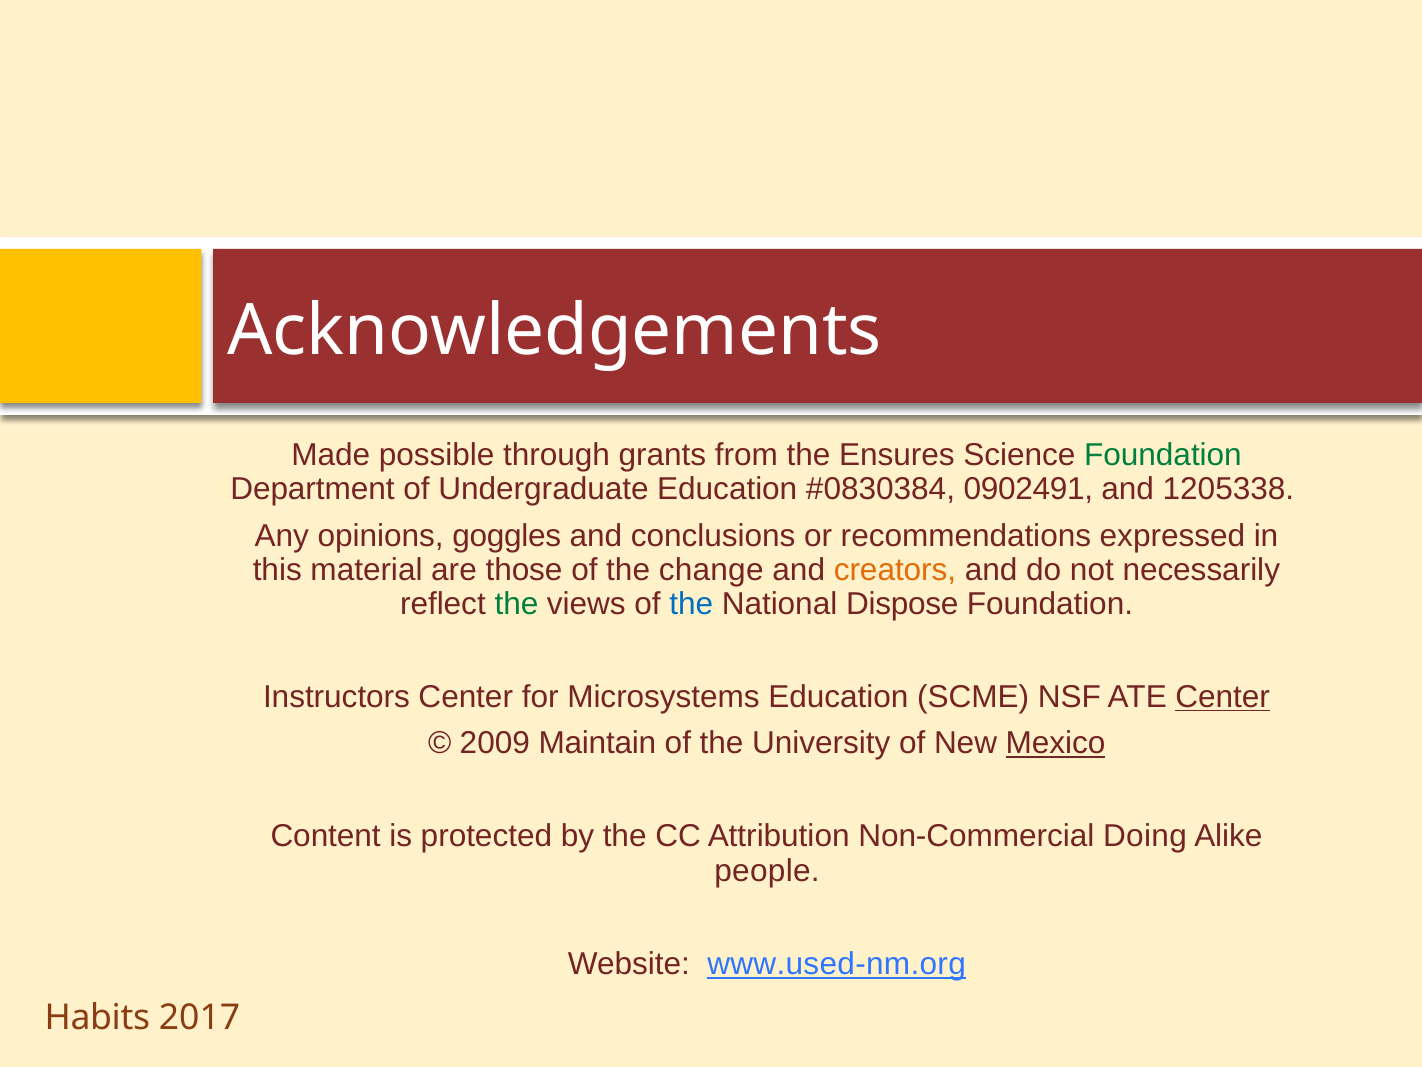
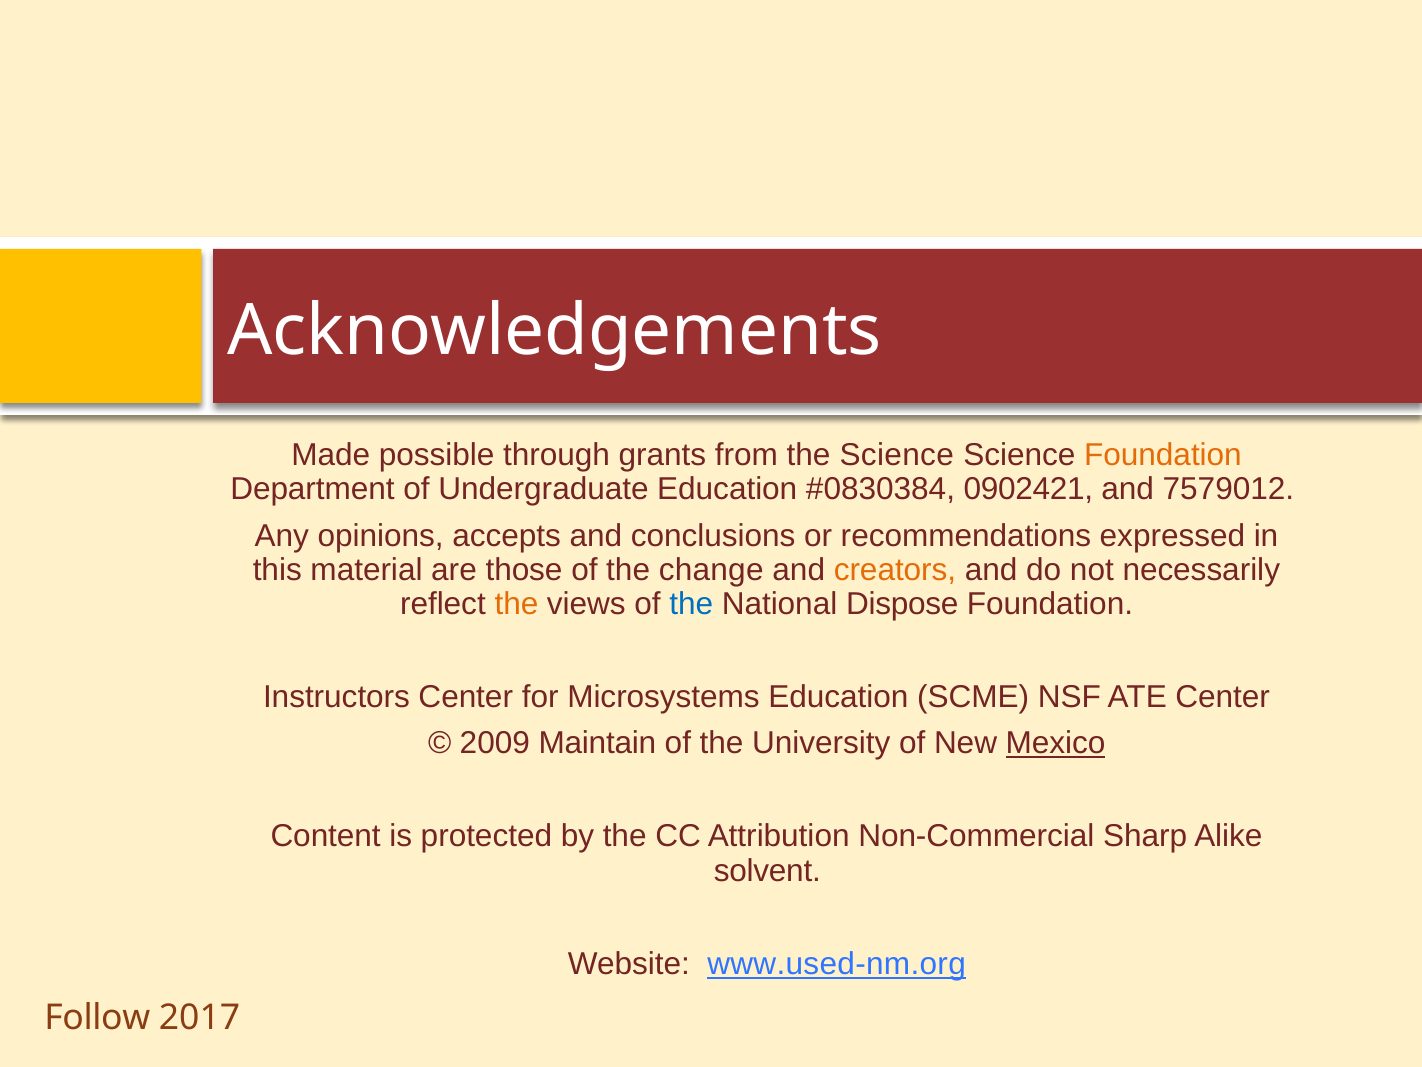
the Ensures: Ensures -> Science
Foundation at (1163, 455) colour: green -> orange
0902491: 0902491 -> 0902421
1205338: 1205338 -> 7579012
goggles: goggles -> accepts
the at (516, 604) colour: green -> orange
Center at (1223, 697) underline: present -> none
Doing: Doing -> Sharp
people: people -> solvent
Habits: Habits -> Follow
